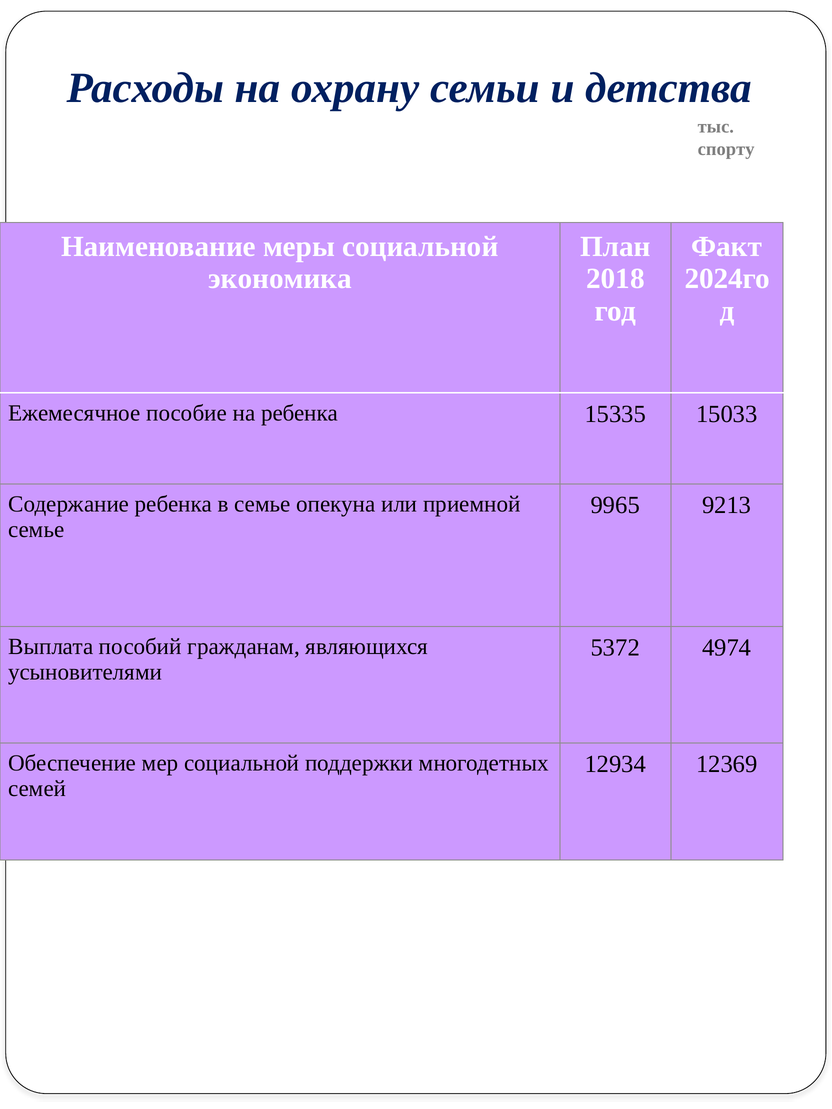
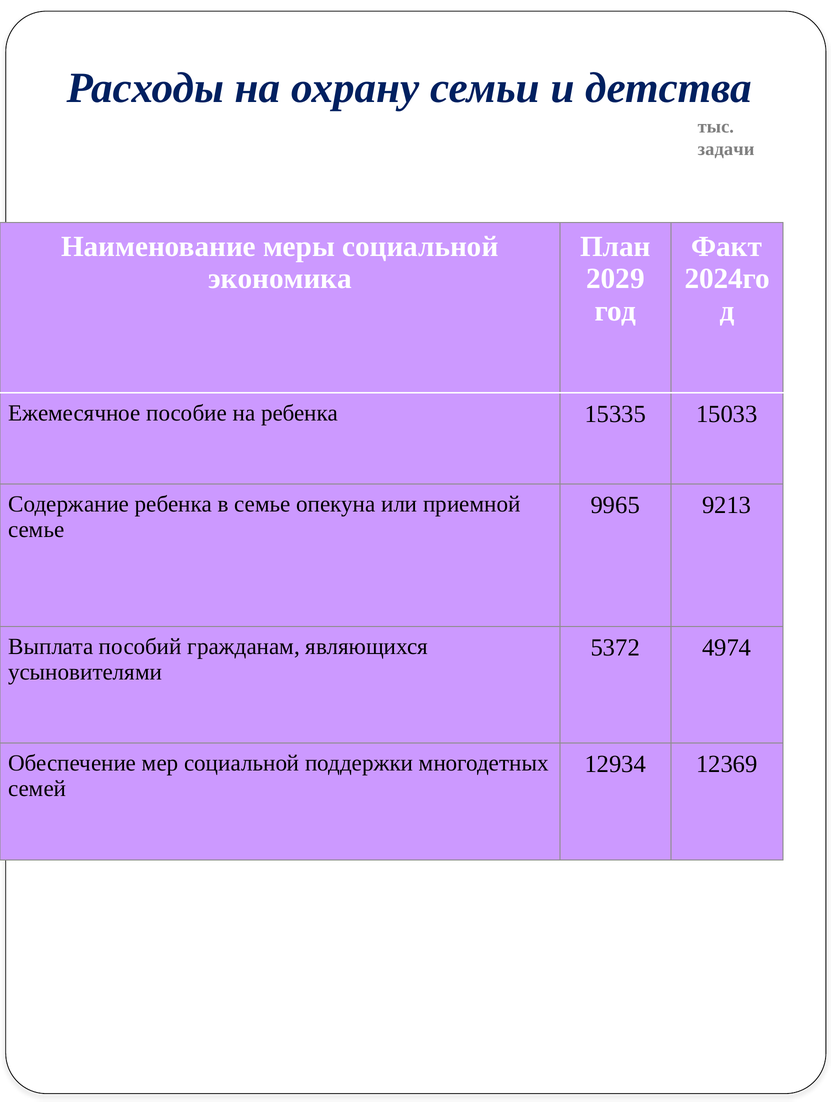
спорту: спорту -> задачи
2018: 2018 -> 2029
